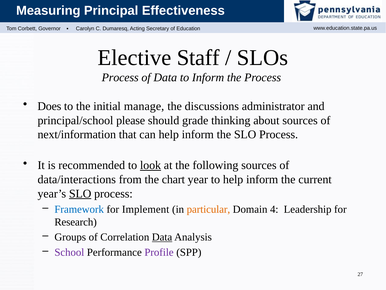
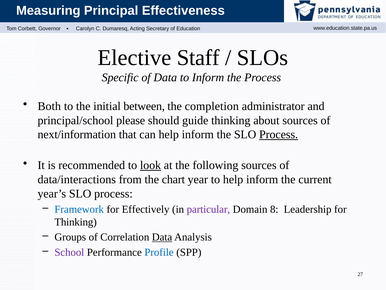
Process at (120, 77): Process -> Specific
Does: Does -> Both
manage: manage -> between
discussions: discussions -> completion
grade: grade -> guide
Process at (279, 134) underline: none -> present
SLO at (80, 193) underline: present -> none
Implement: Implement -> Effectively
particular colour: orange -> purple
4: 4 -> 8
Research at (76, 222): Research -> Thinking
Profile colour: purple -> blue
